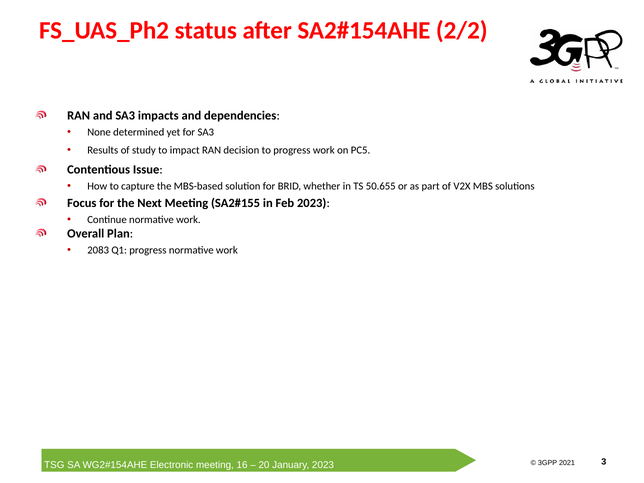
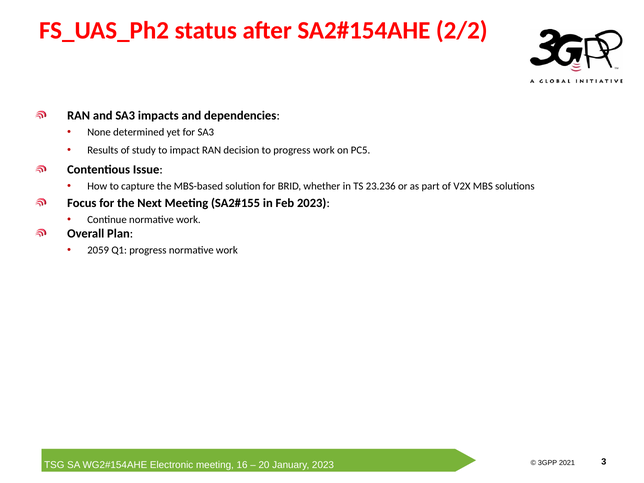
50.655: 50.655 -> 23.236
2083: 2083 -> 2059
